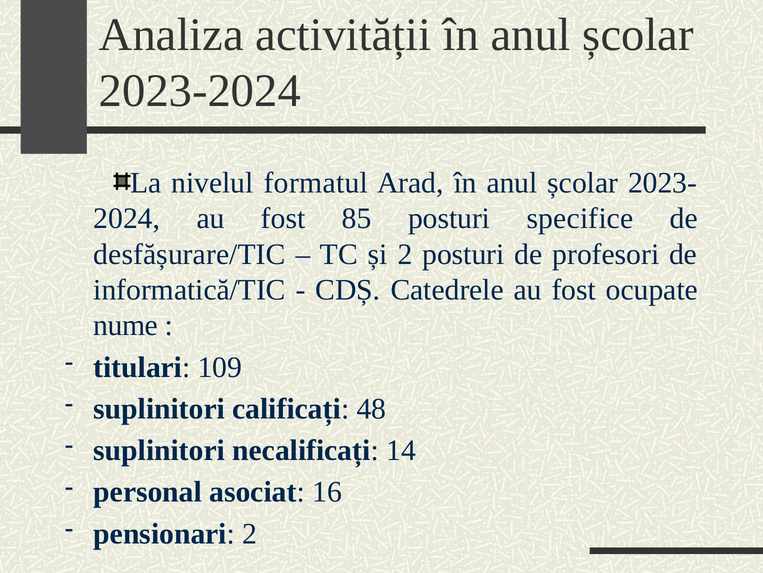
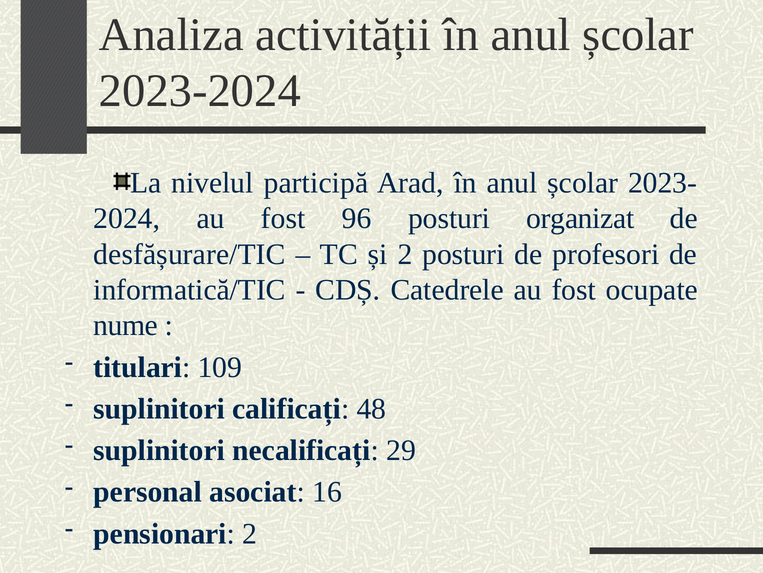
formatul: formatul -> participă
85: 85 -> 96
specifice: specifice -> organizat
14: 14 -> 29
